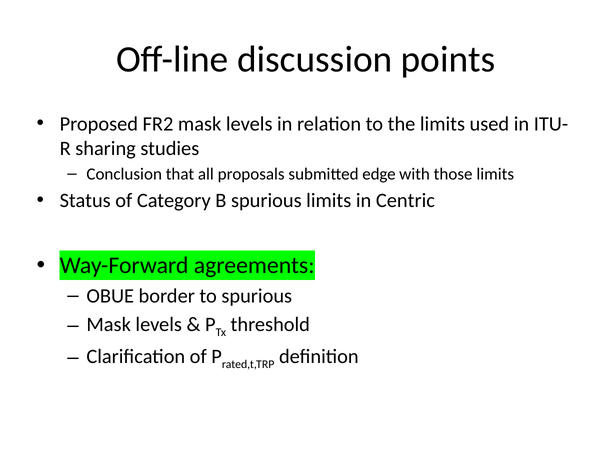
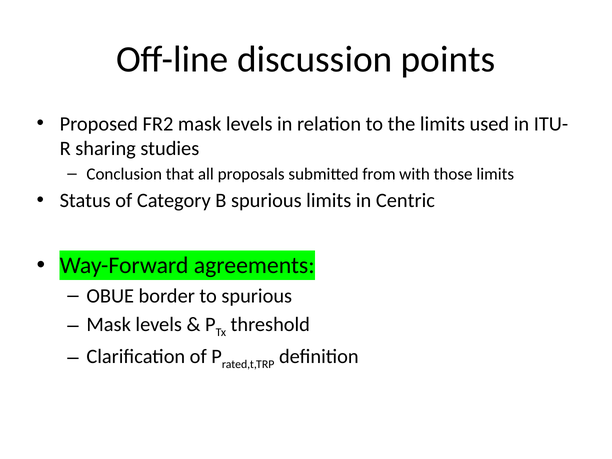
edge: edge -> from
